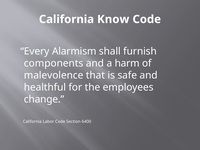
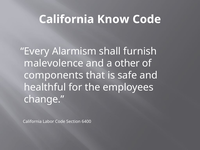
components: components -> malevolence
harm: harm -> other
malevolence: malevolence -> components
